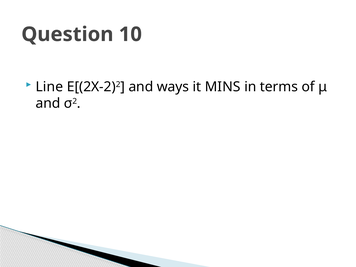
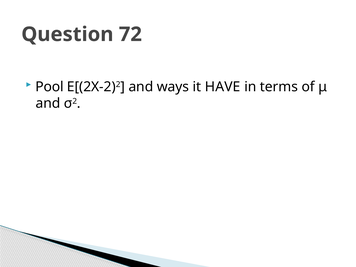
10: 10 -> 72
Line: Line -> Pool
MINS: MINS -> HAVE
